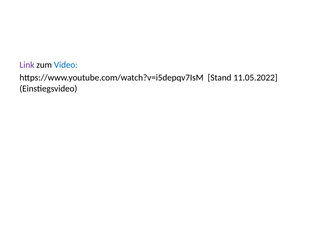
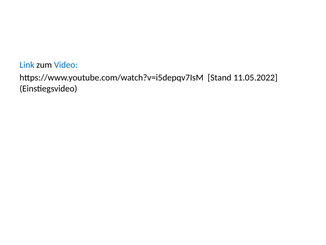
Link colour: purple -> blue
